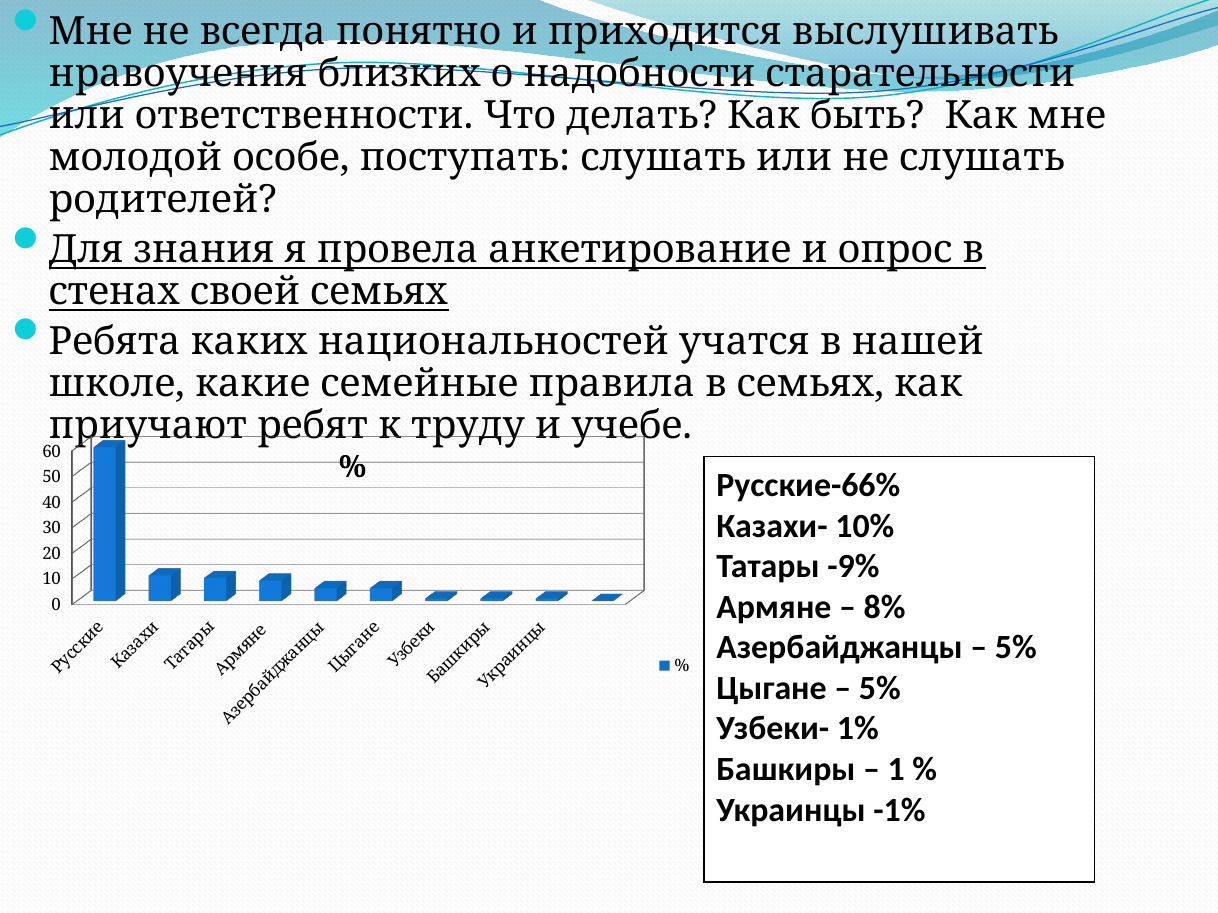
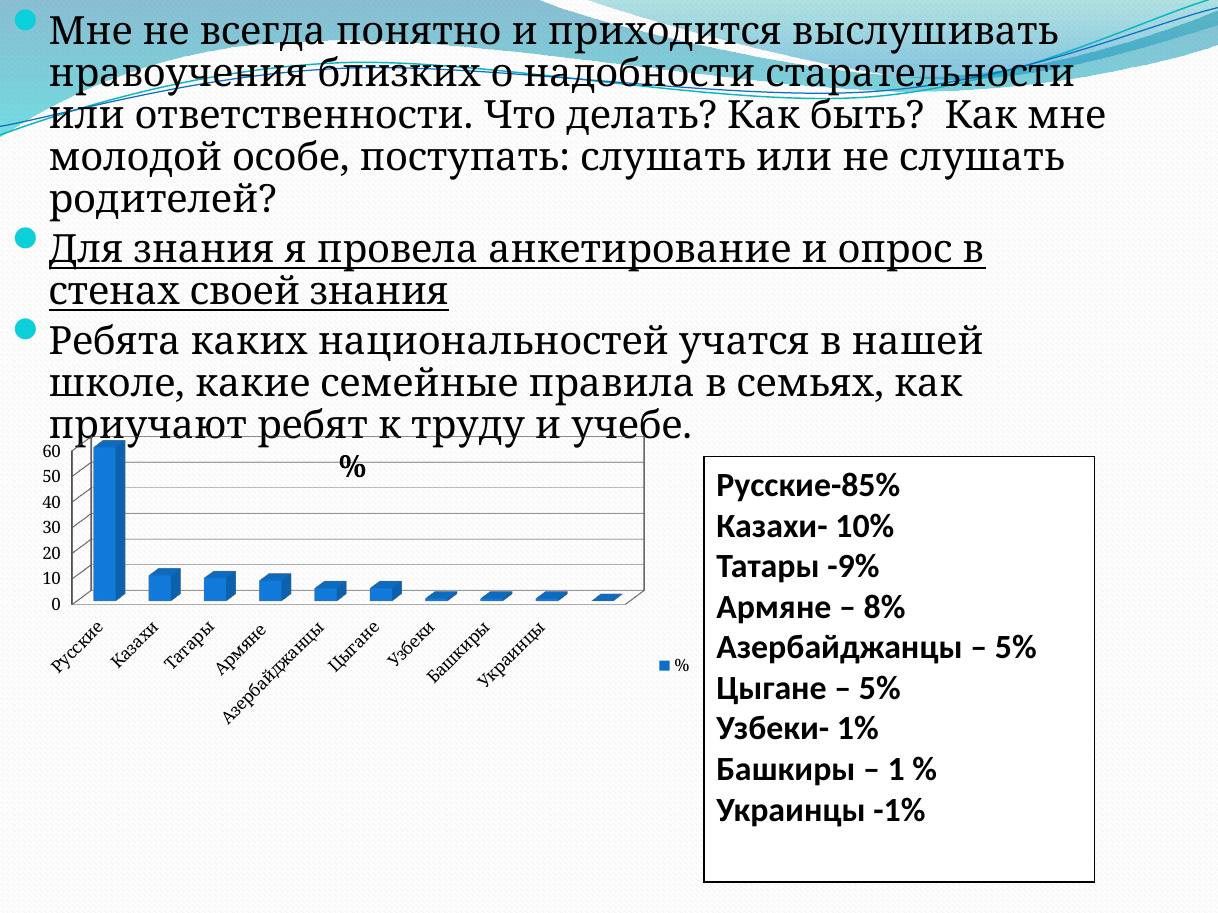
своей семьях: семьях -> знания
Русские-66%: Русские-66% -> Русские-85%
